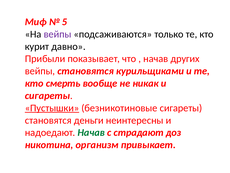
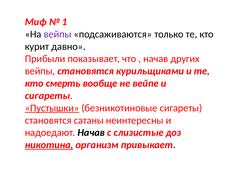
5: 5 -> 1
никак: никак -> вейпе
деньги: деньги -> сатаны
Начав at (91, 132) colour: green -> black
страдают: страдают -> слизистые
никотина underline: none -> present
